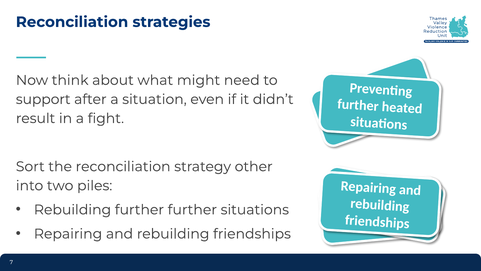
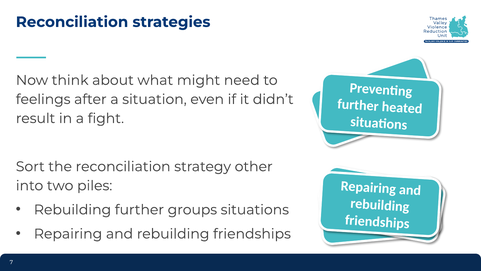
support: support -> feelings
further further: further -> groups
